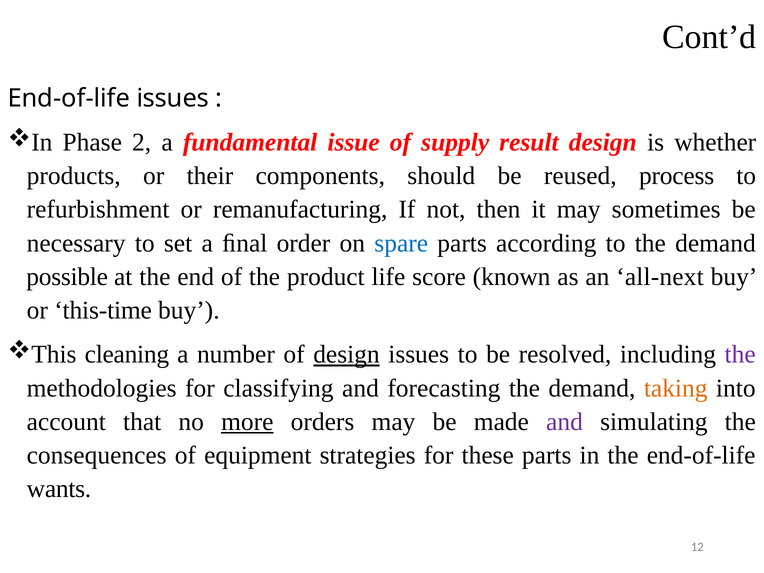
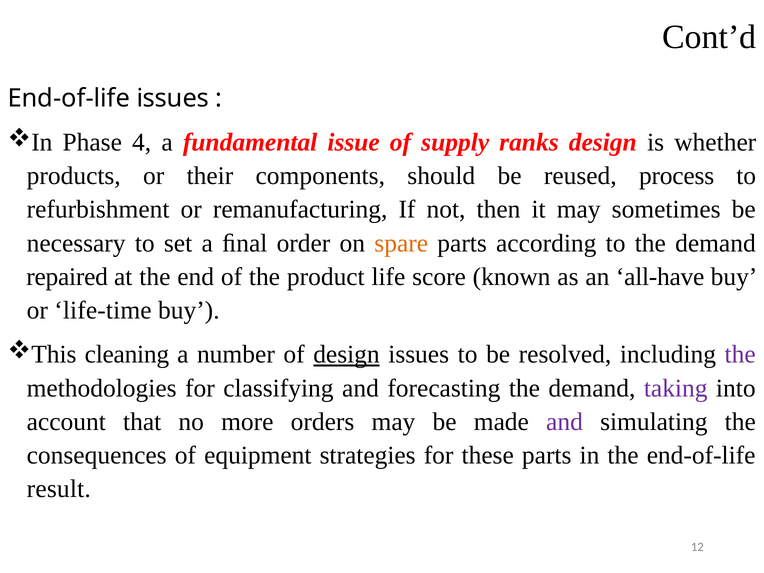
2: 2 -> 4
result: result -> ranks
spare colour: blue -> orange
possible: possible -> repaired
all-next: all-next -> all-have
this-time: this-time -> life-time
taking colour: orange -> purple
more underline: present -> none
wants: wants -> result
